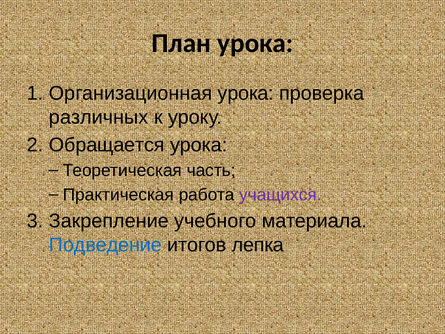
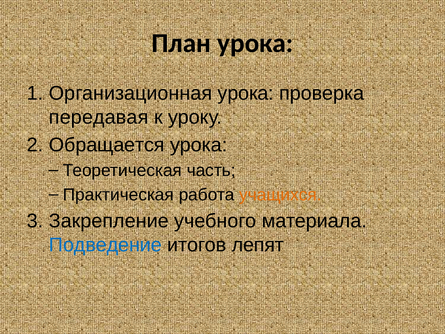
различных: различных -> передавая
учащихся colour: purple -> orange
лепка: лепка -> лепят
